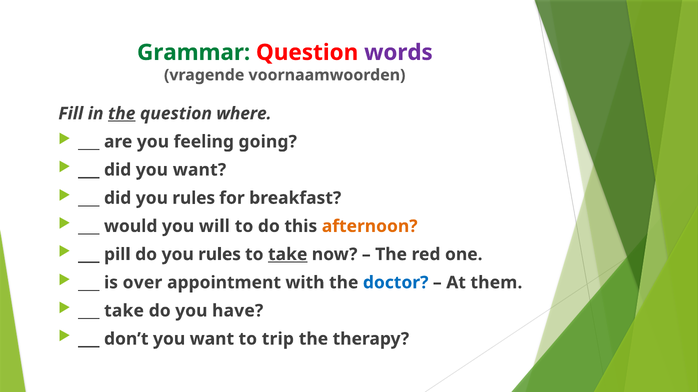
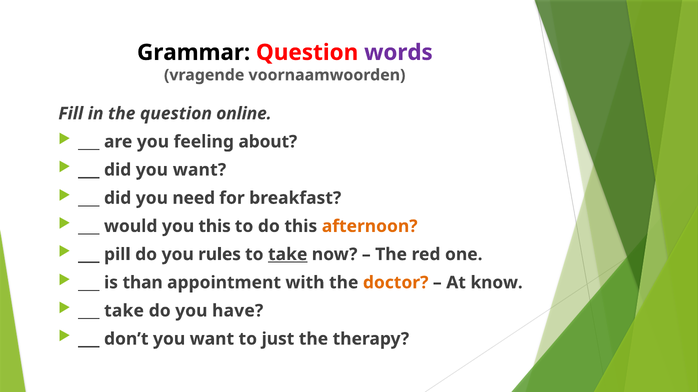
Grammar colour: green -> black
the at (122, 114) underline: present -> none
where: where -> online
going: going -> about
did you rules: rules -> need
you will: will -> this
over: over -> than
doctor colour: blue -> orange
them: them -> know
trip: trip -> just
